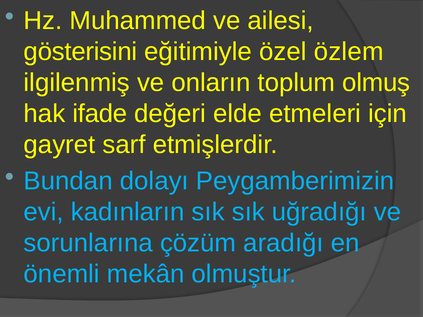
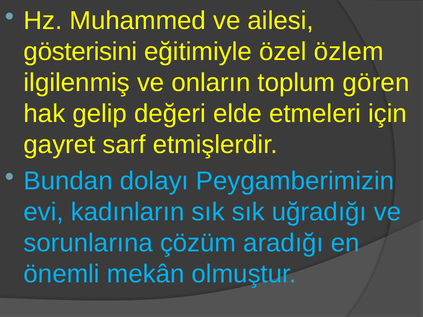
olmuş: olmuş -> gören
ifade: ifade -> gelip
